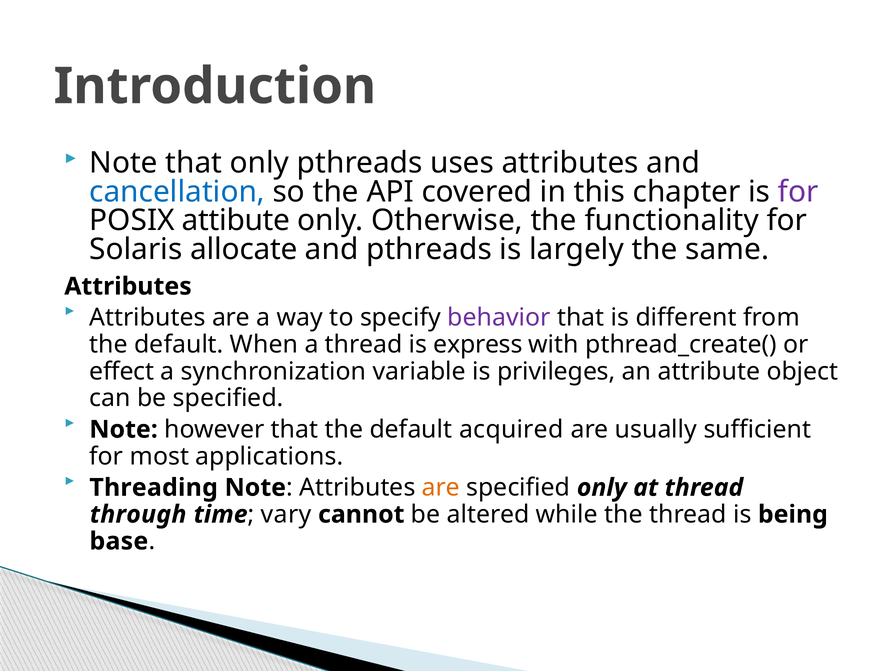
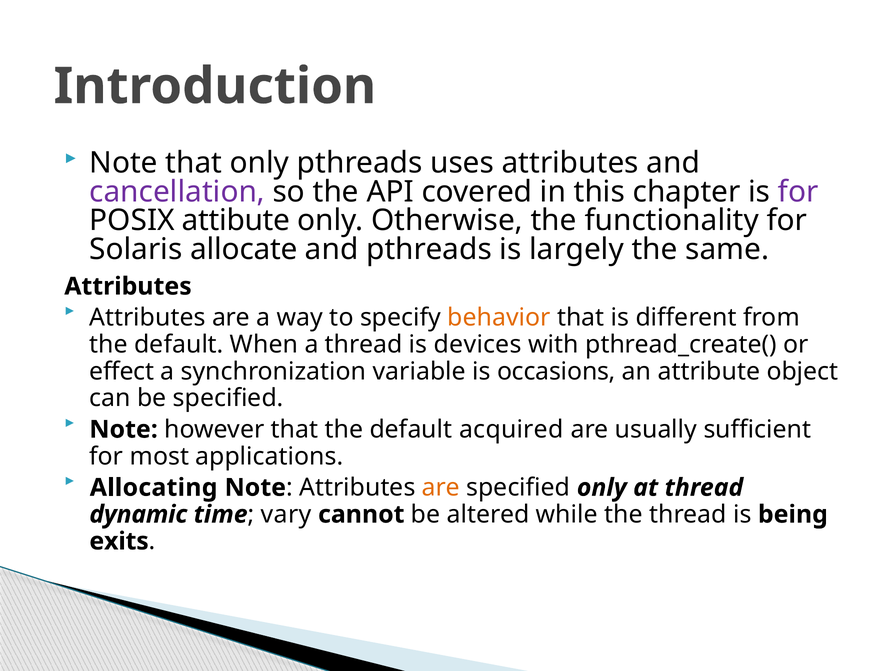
cancellation colour: blue -> purple
behavior colour: purple -> orange
express: express -> devices
privileges: privileges -> occasions
Threading: Threading -> Allocating
through: through -> dynamic
base: base -> exits
